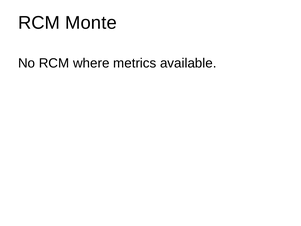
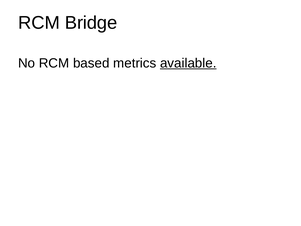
Monte: Monte -> Bridge
where: where -> based
available underline: none -> present
